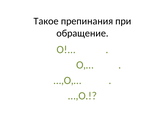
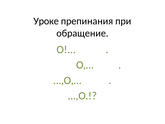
Такое: Такое -> Уроке
